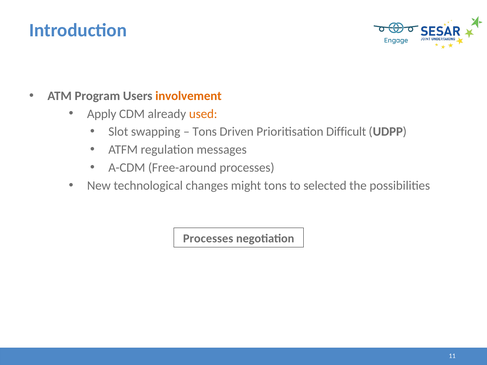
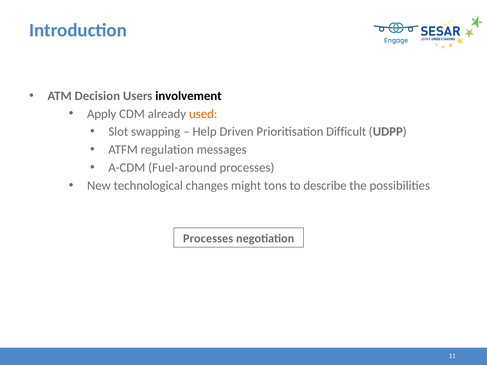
Program: Program -> Decision
involvement colour: orange -> black
Tons at (205, 132): Tons -> Help
Free-around: Free-around -> Fuel-around
selected: selected -> describe
